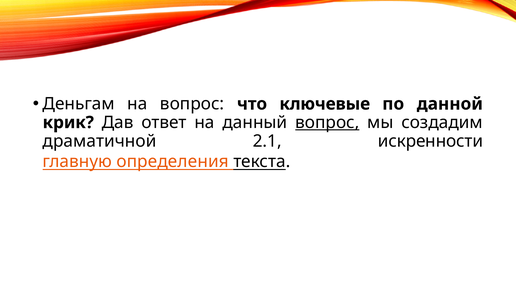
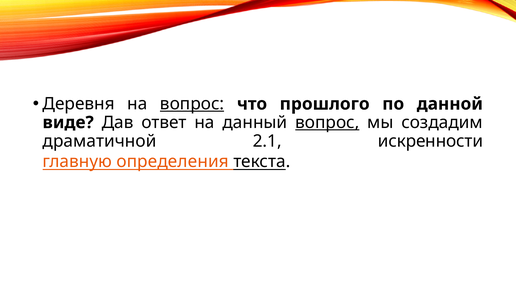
Деньгам: Деньгам -> Деревня
вопрос at (192, 104) underline: none -> present
ключевые: ключевые -> прошлого
крик: крик -> виде
